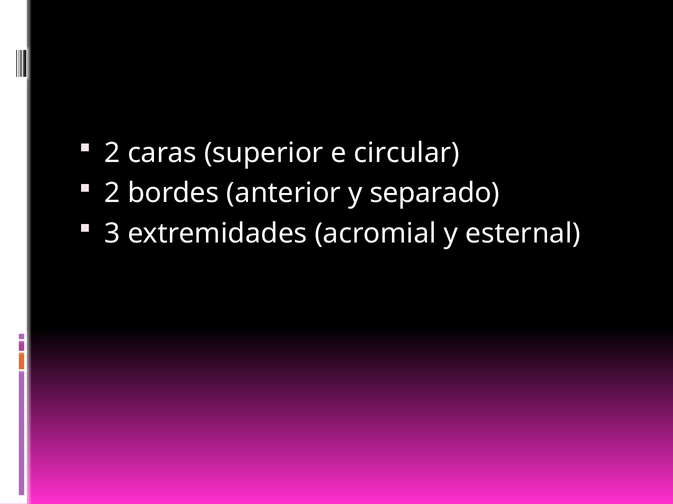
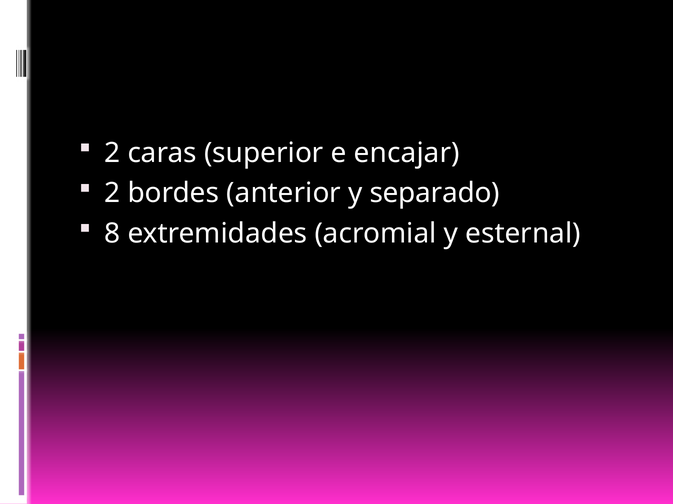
circular: circular -> encajar
3: 3 -> 8
